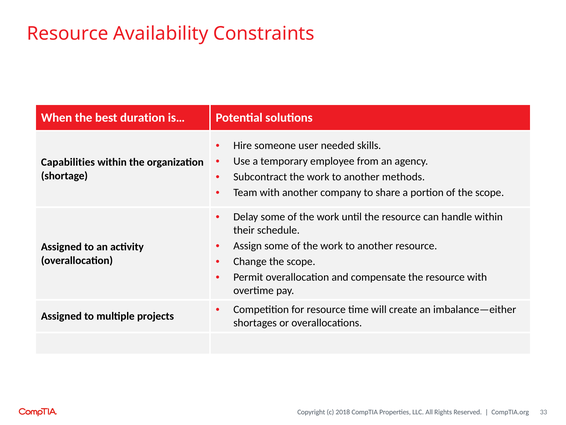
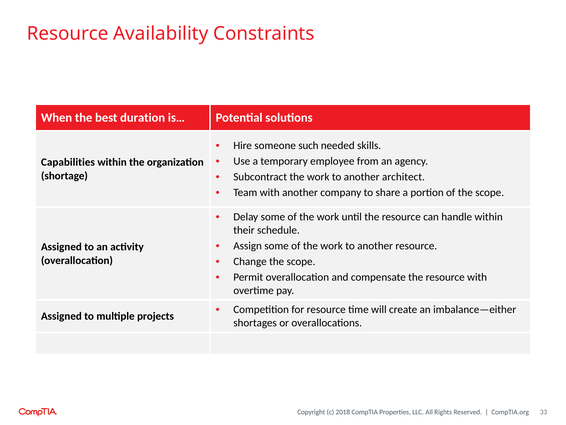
user: user -> such
methods: methods -> architect
